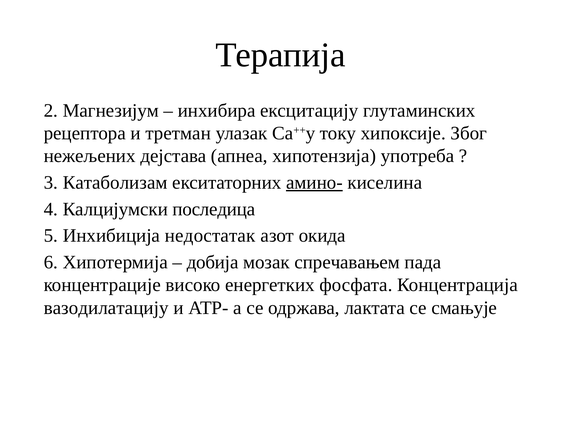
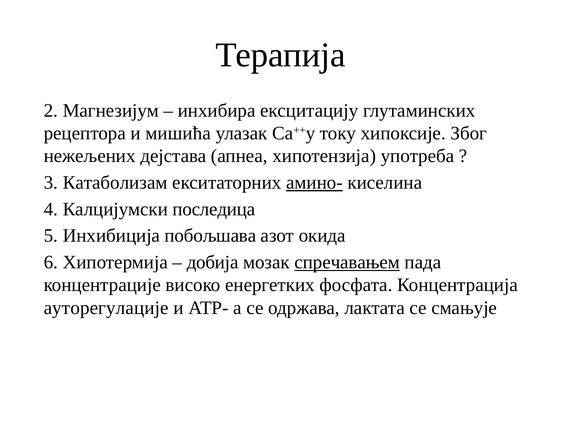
третман: третман -> мишића
недостатак: недостатак -> побољшава
спречавањем underline: none -> present
вазодилатацију: вазодилатацију -> ауторегулације
